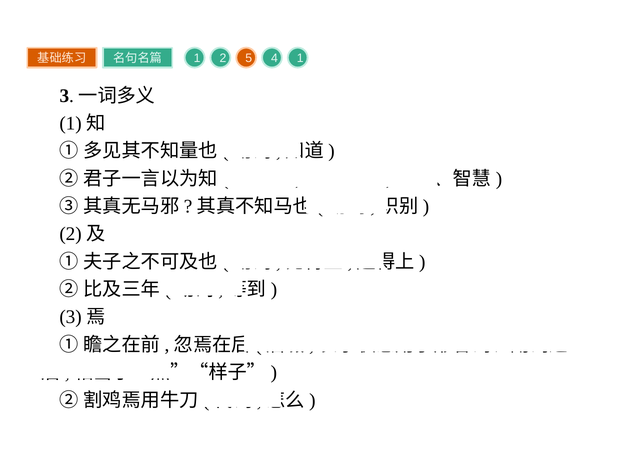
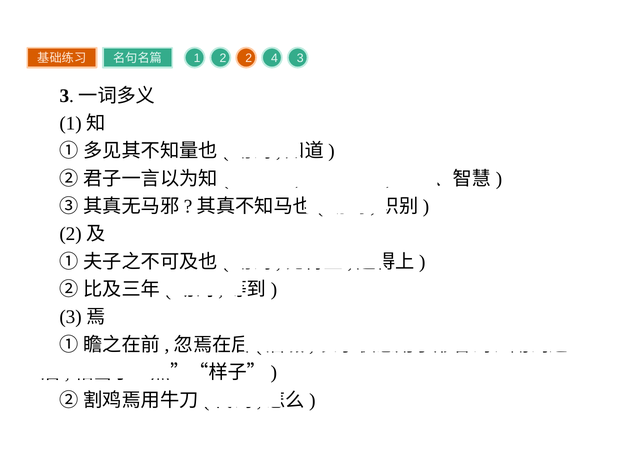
2 5: 5 -> 2
4 1: 1 -> 3
